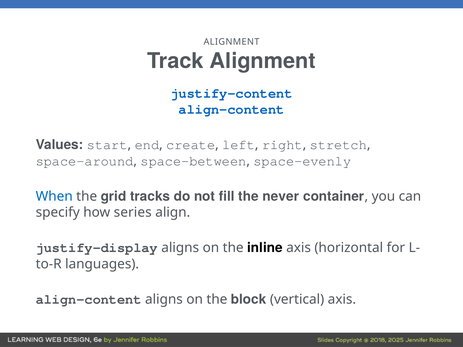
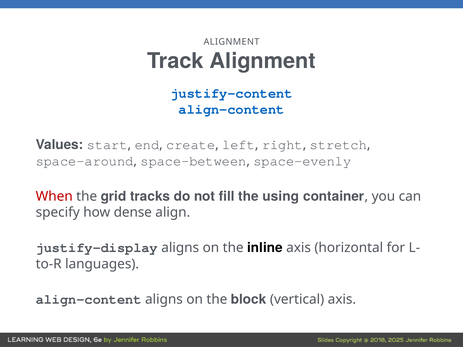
When colour: blue -> red
never: never -> using
series: series -> dense
